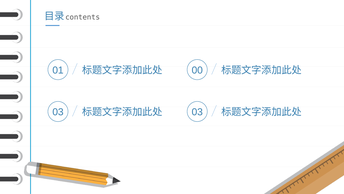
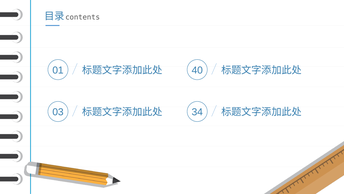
00: 00 -> 40
03 at (197, 112): 03 -> 34
